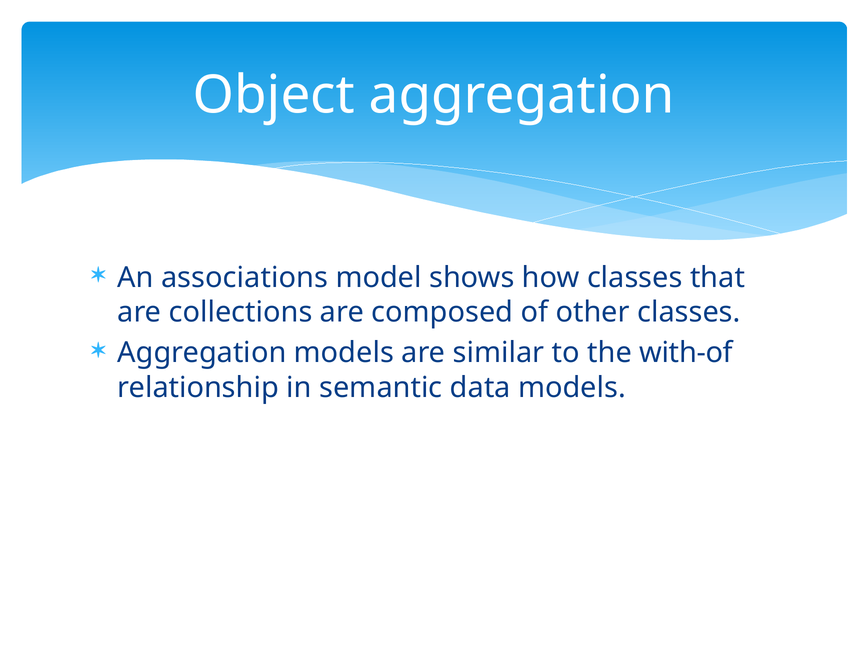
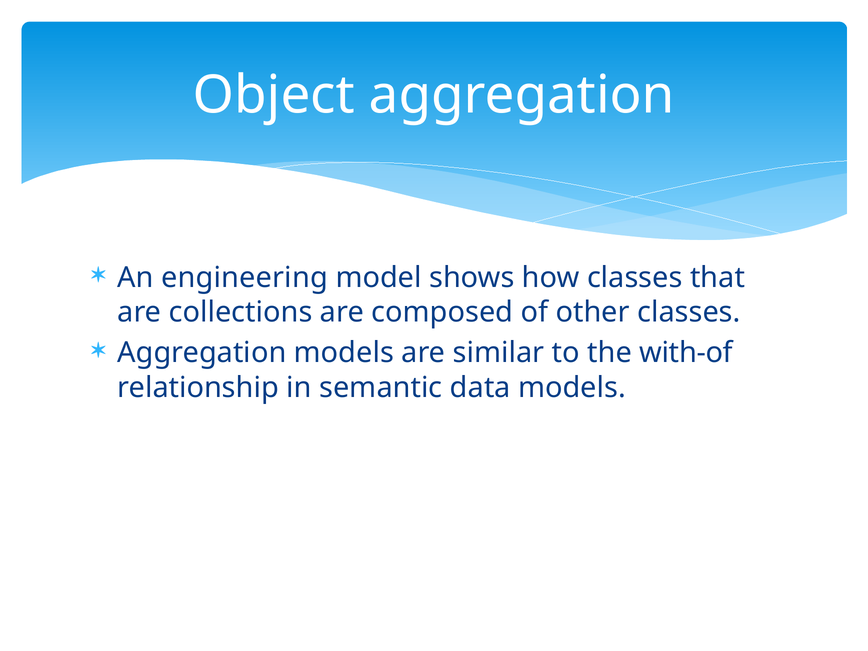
associations: associations -> engineering
